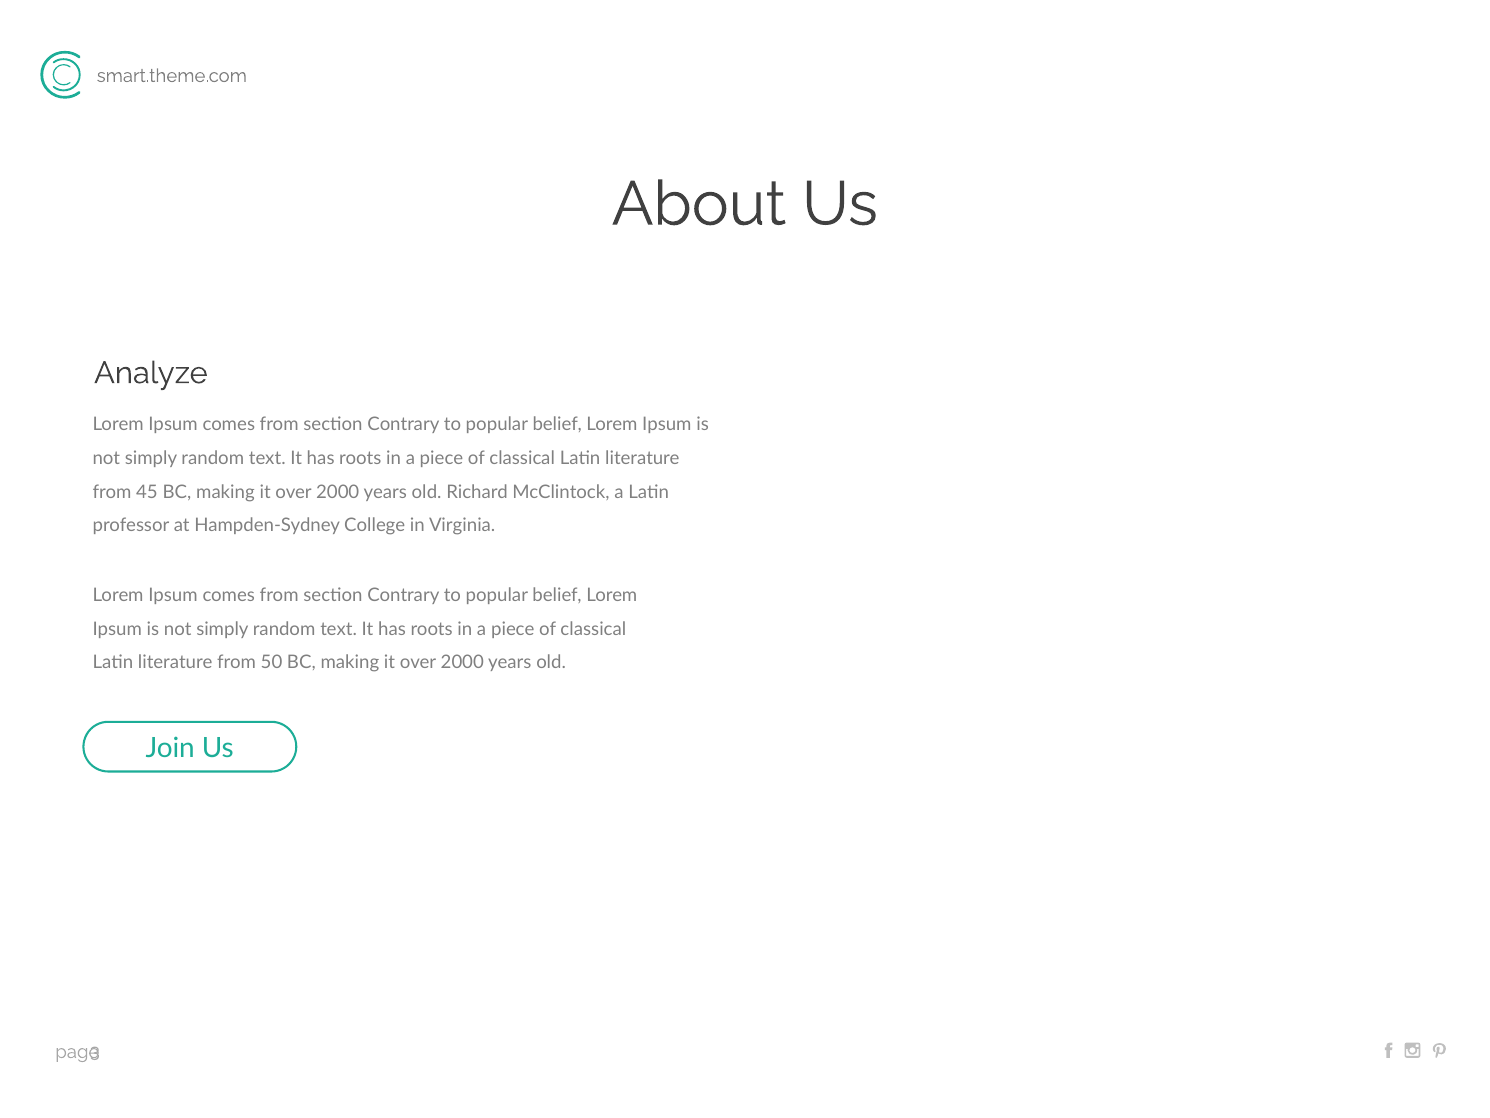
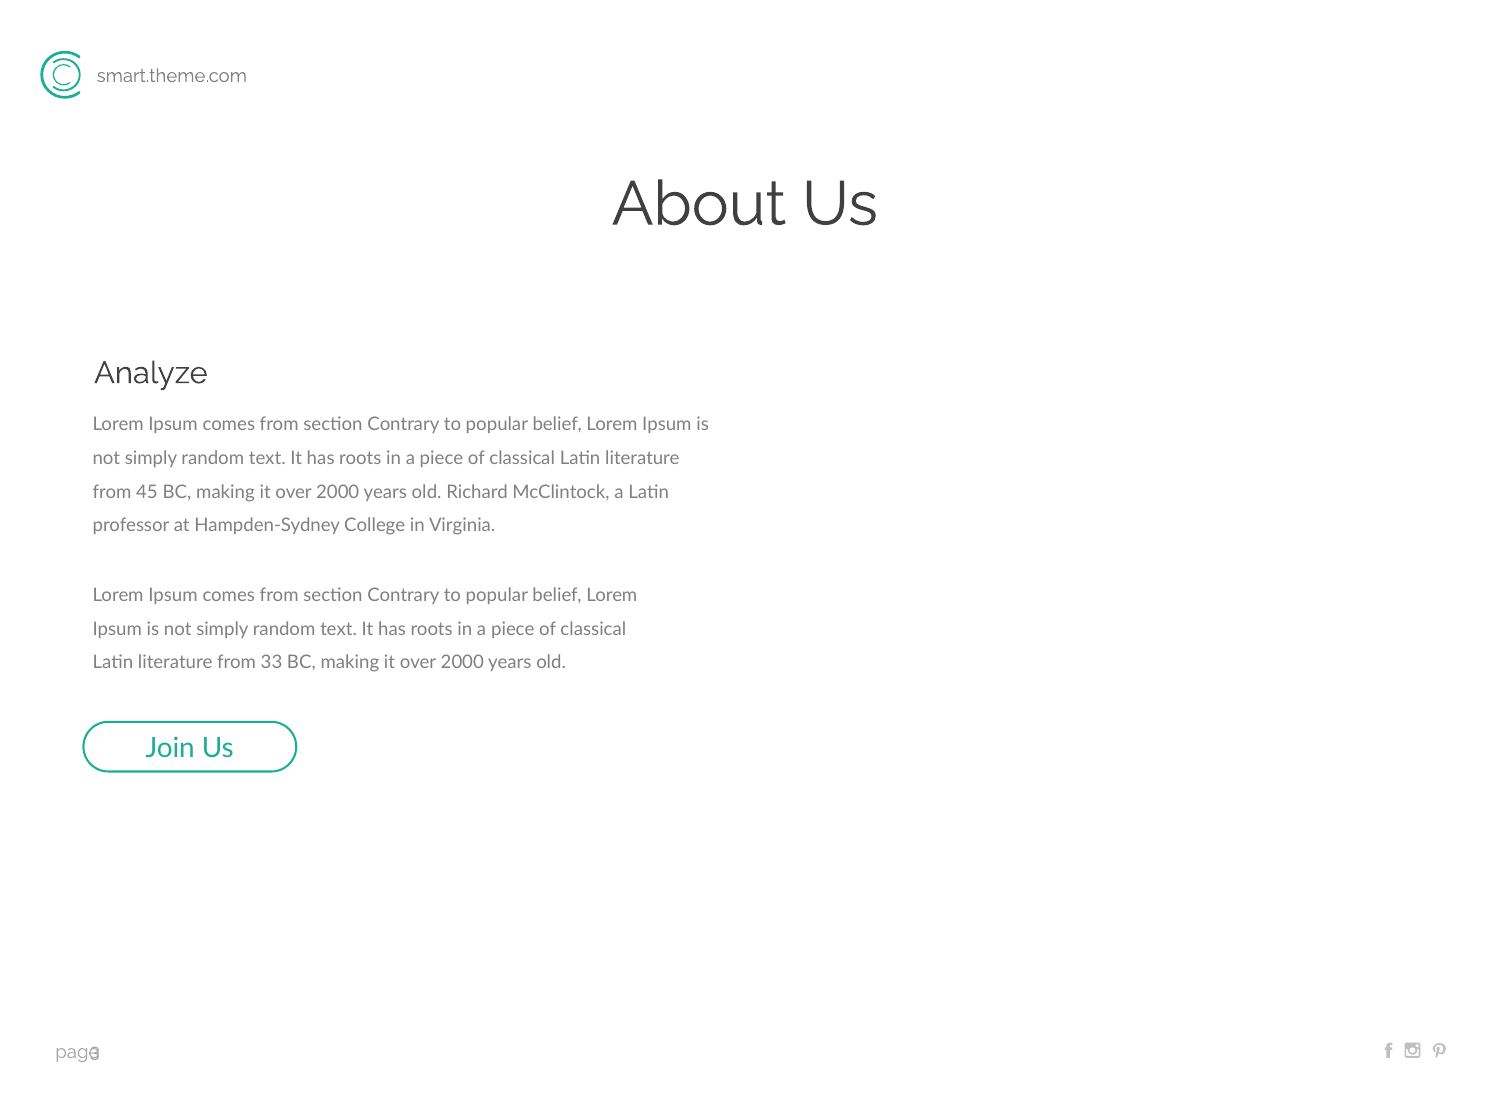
50: 50 -> 33
